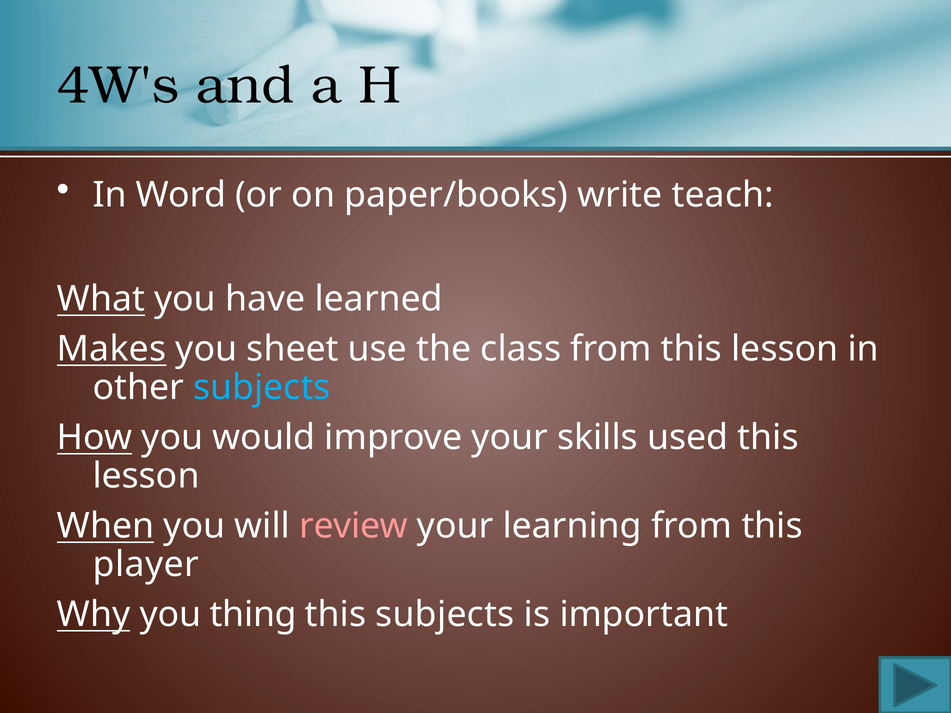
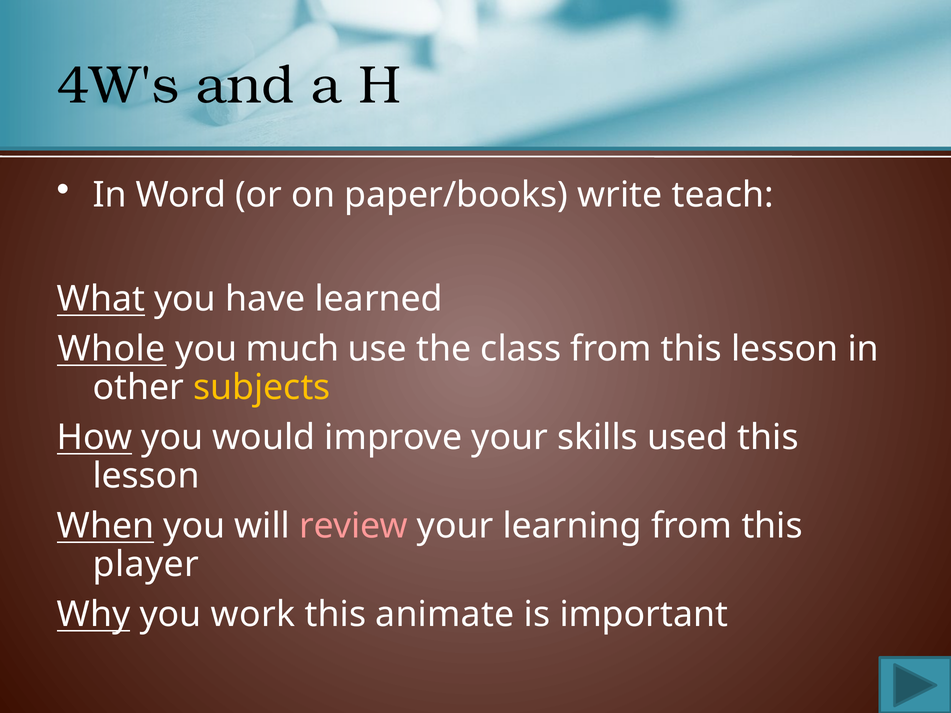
Makes: Makes -> Whole
sheet: sheet -> much
subjects at (262, 388) colour: light blue -> yellow
thing: thing -> work
this subjects: subjects -> animate
